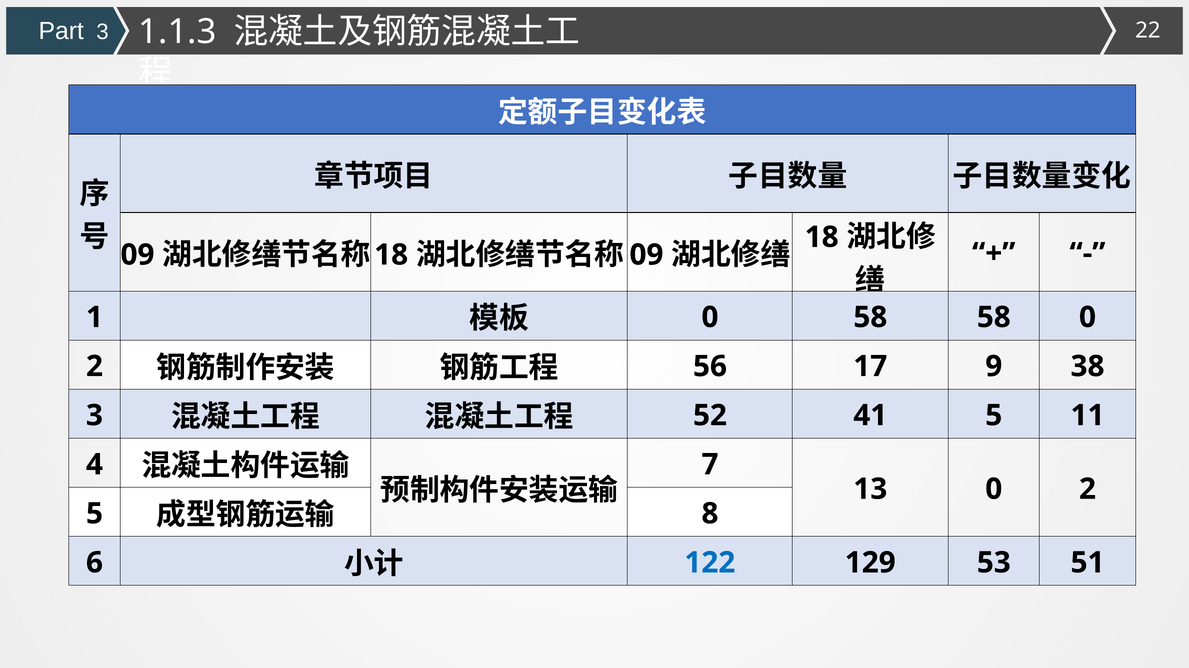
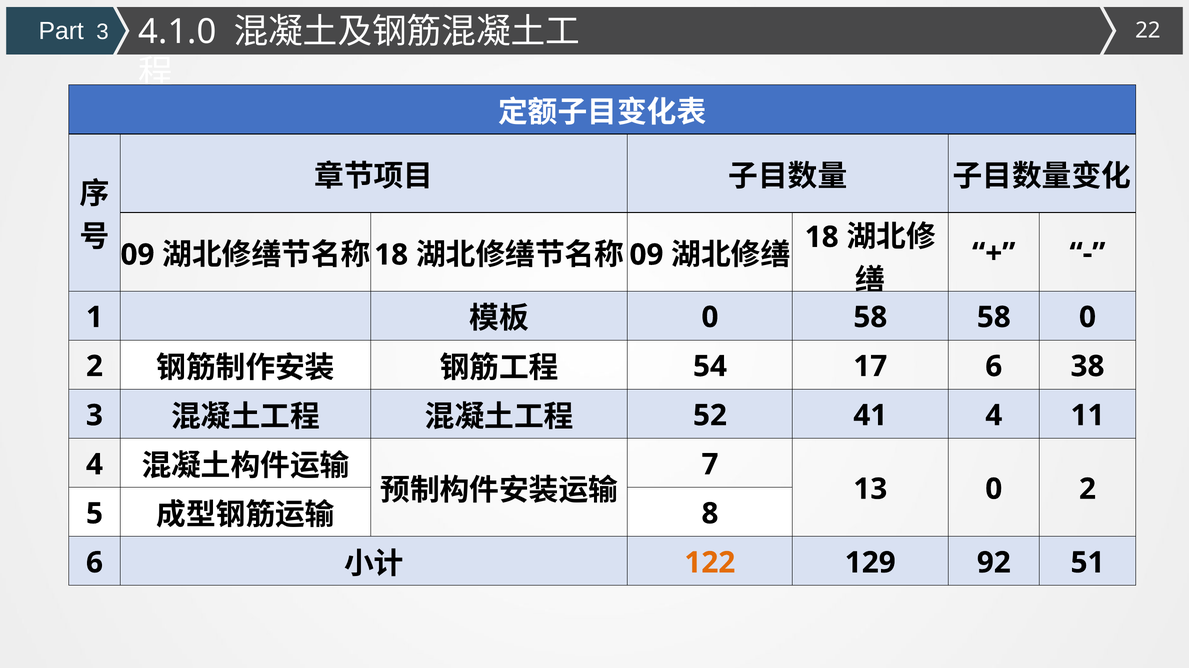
1.1.3: 1.1.3 -> 4.1.0
56: 56 -> 54
17 9: 9 -> 6
41 5: 5 -> 4
122 colour: blue -> orange
53: 53 -> 92
